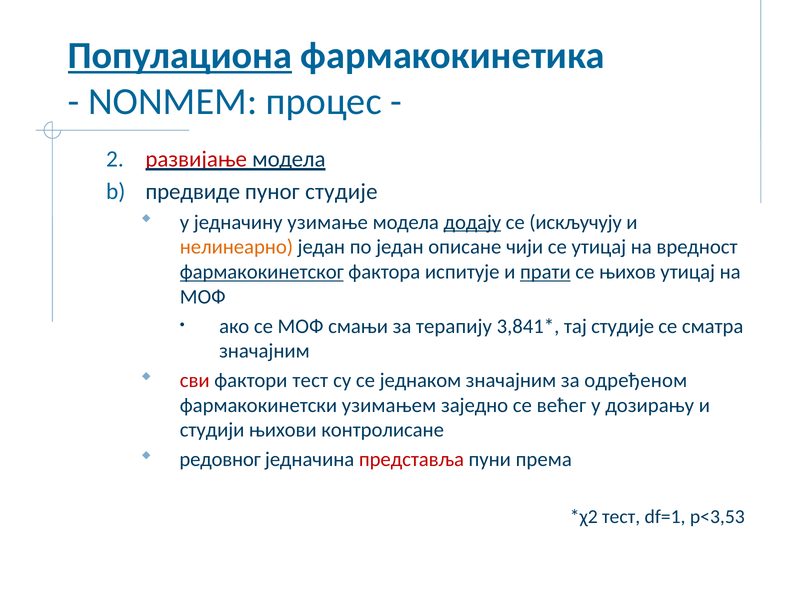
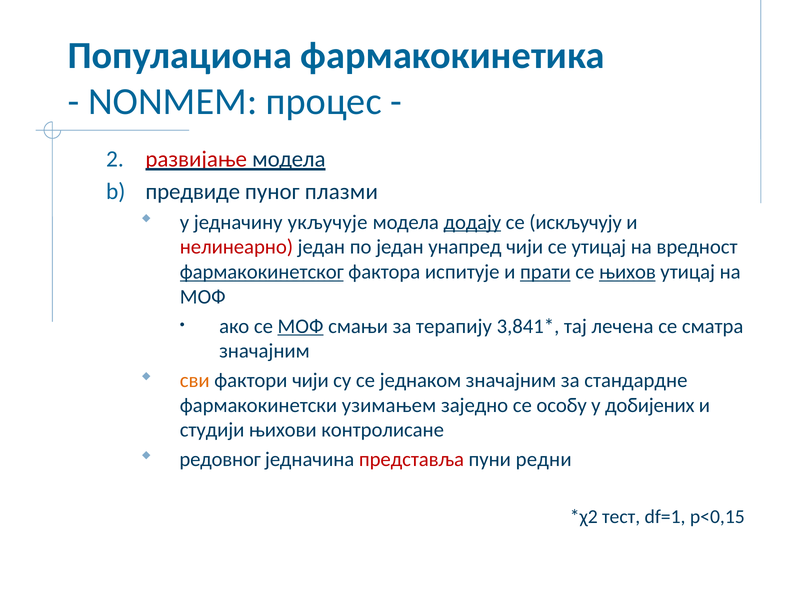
Популациона underline: present -> none
пуног студије: студије -> плазми
узимање: узимање -> укључује
нелинеарно colour: orange -> red
описане: описане -> унапред
њихов underline: none -> present
МОФ at (301, 326) underline: none -> present
тај студије: студије -> лечена
сви colour: red -> orange
фактори тест: тест -> чији
одређеном: одређеном -> стандардне
већег: већег -> особу
дозирању: дозирању -> добијених
према: према -> редни
p<3,53: p<3,53 -> p<0,15
